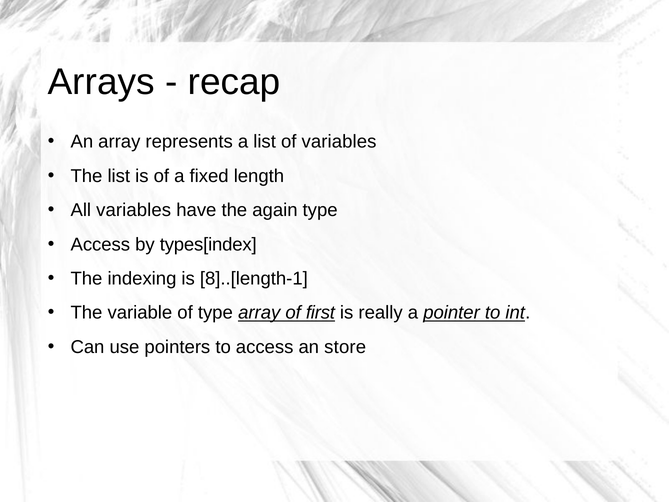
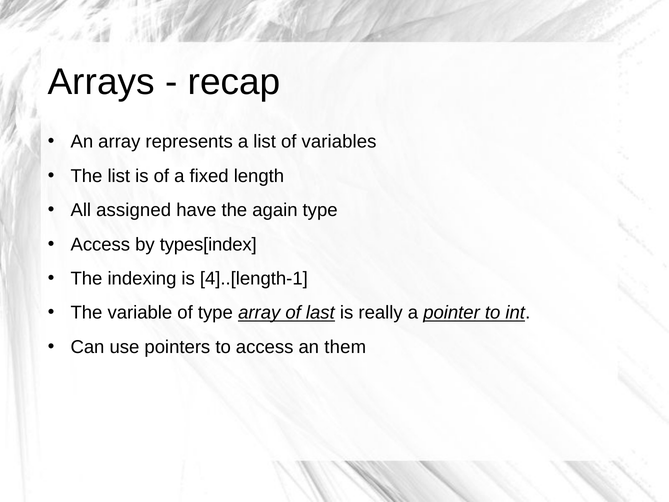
All variables: variables -> assigned
8]..[length-1: 8]..[length-1 -> 4]..[length-1
first: first -> last
store: store -> them
